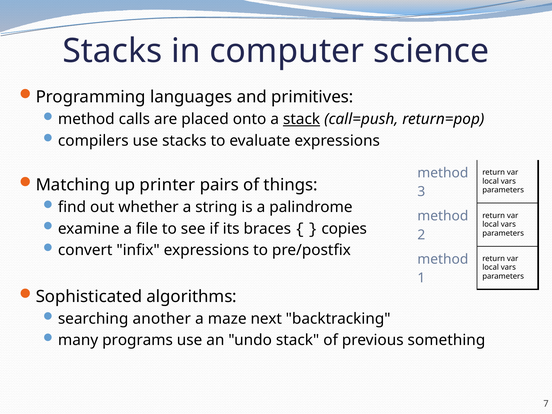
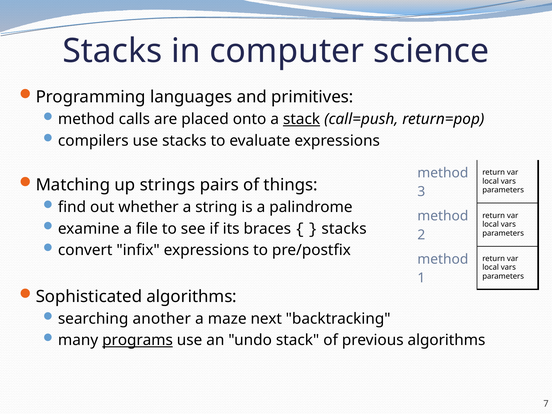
printer: printer -> strings
copies at (344, 229): copies -> stacks
programs underline: none -> present
previous something: something -> algorithms
